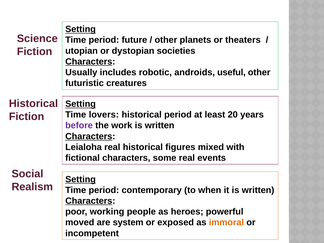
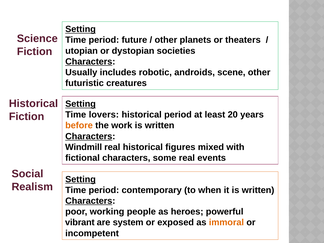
useful: useful -> scene
before colour: purple -> orange
Leialoha: Leialoha -> Windmill
moved: moved -> vibrant
